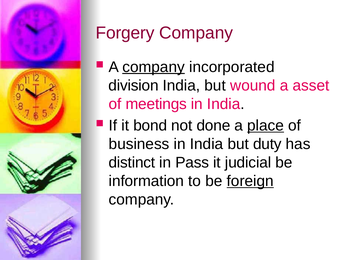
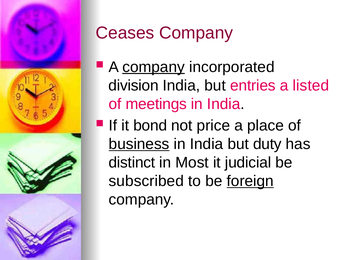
Forgery: Forgery -> Ceases
wound: wound -> entries
asset: asset -> listed
done: done -> price
place underline: present -> none
business underline: none -> present
Pass: Pass -> Most
information: information -> subscribed
